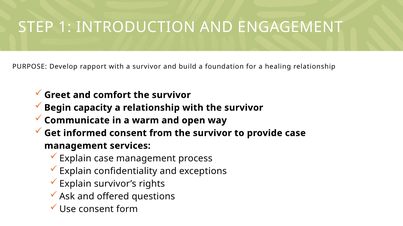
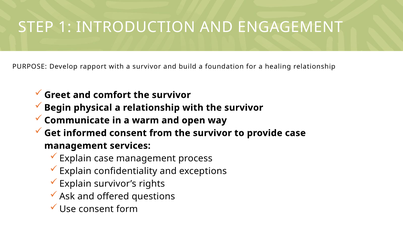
capacity: capacity -> physical
